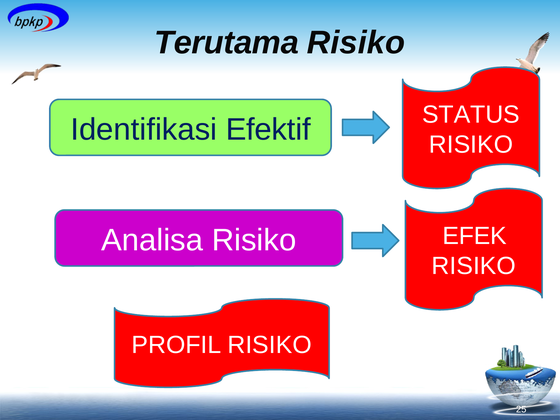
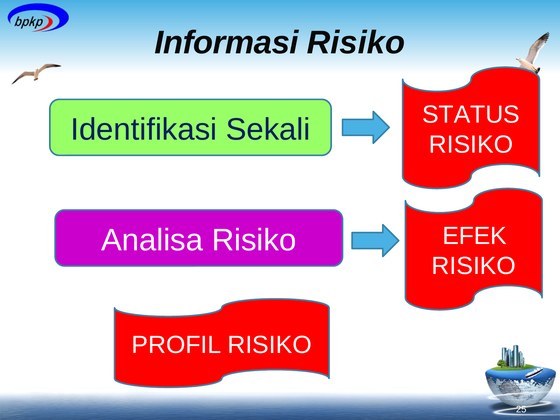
Terutama: Terutama -> Informasi
Efektif: Efektif -> Sekali
